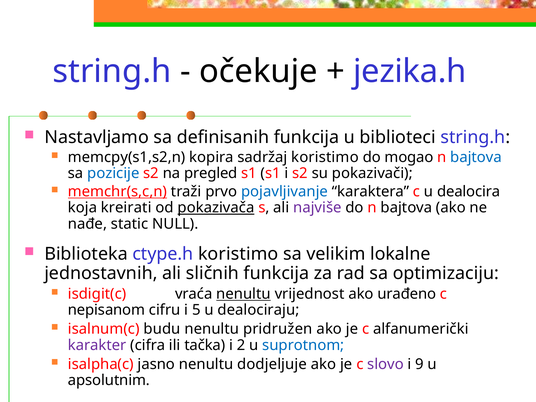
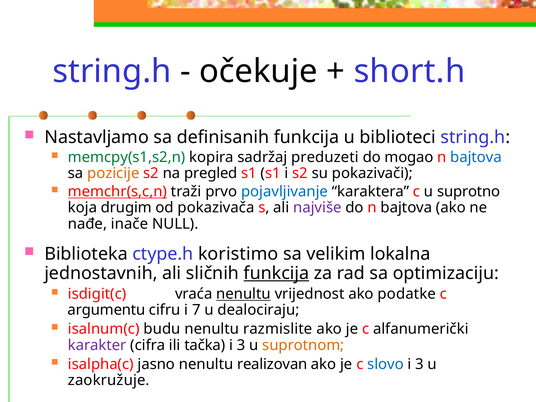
jezika.h: jezika.h -> short.h
memcpy(s1,s2,n colour: black -> green
sadržaj koristimo: koristimo -> preduzeti
pozicije colour: blue -> orange
dealocira: dealocira -> suprotno
kreirati: kreirati -> drugim
pokazivača underline: present -> none
static: static -> inače
lokalne: lokalne -> lokalna
funkcija at (276, 273) underline: none -> present
urađeno: urađeno -> podatke
nepisanom: nepisanom -> argumentu
5: 5 -> 7
pridružen: pridružen -> razmislite
2 at (241, 345): 2 -> 3
suprotnom colour: blue -> orange
dodjeljuje: dodjeljuje -> realizovan
slovo colour: purple -> blue
9 at (419, 364): 9 -> 3
apsolutnim: apsolutnim -> zaokružuje
